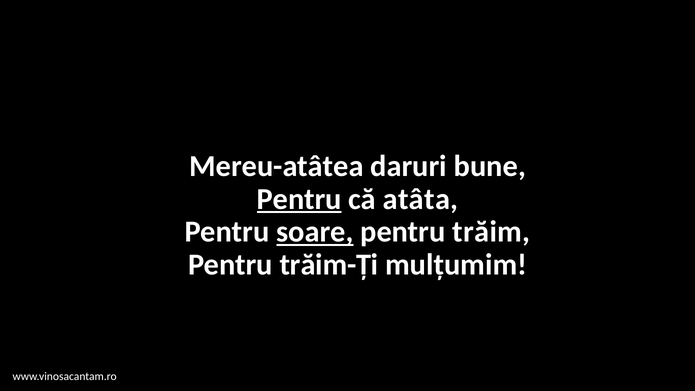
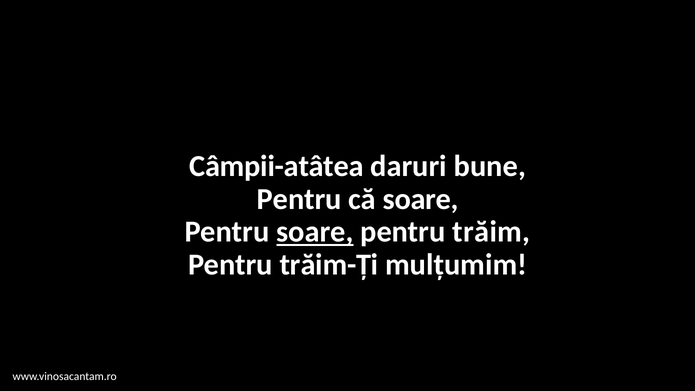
Mereu-atâtea: Mereu-atâtea -> Câmpii-atâtea
Pentru at (299, 199) underline: present -> none
că atâta: atâta -> soare
